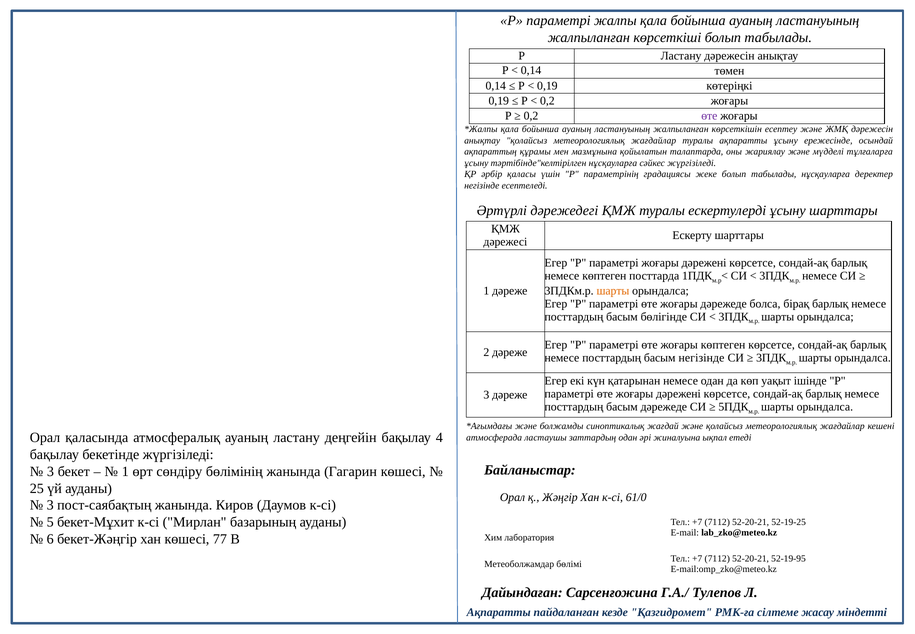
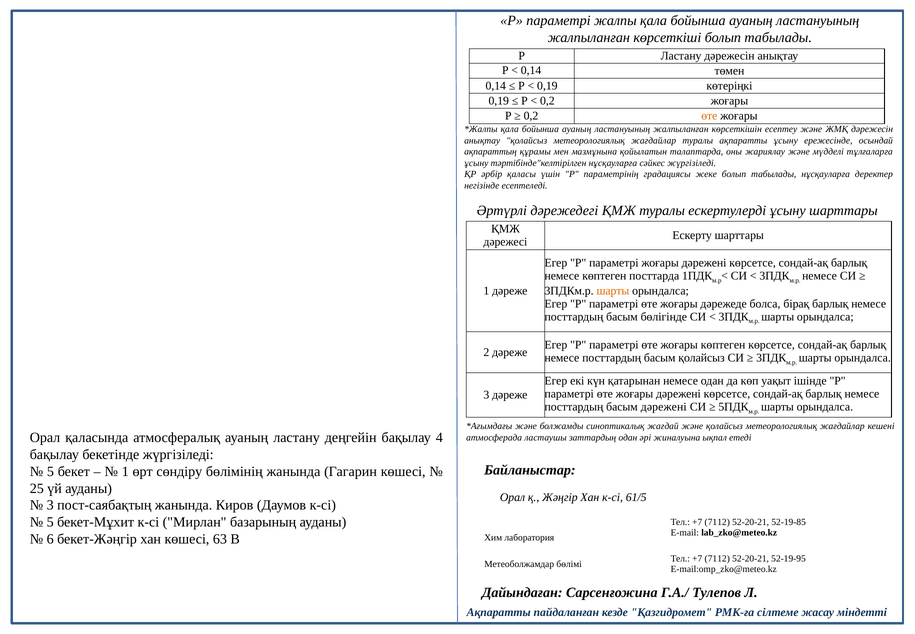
өте at (709, 116) colour: purple -> orange
басым негізінде: негізінде -> қолайсыз
басым дәрежеде: дәрежеде -> дәрежені
3 at (51, 471): 3 -> 5
61/0: 61/0 -> 61/5
52-19-25: 52-19-25 -> 52-19-85
77: 77 -> 63
